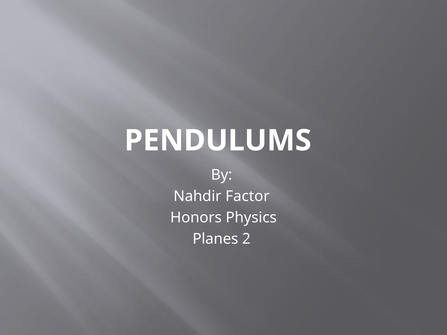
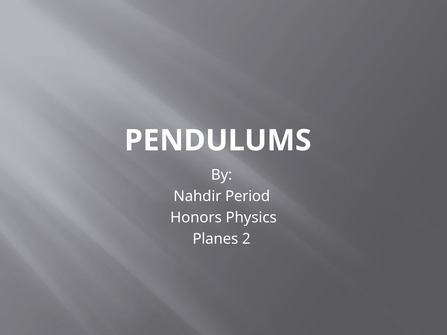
Factor: Factor -> Period
